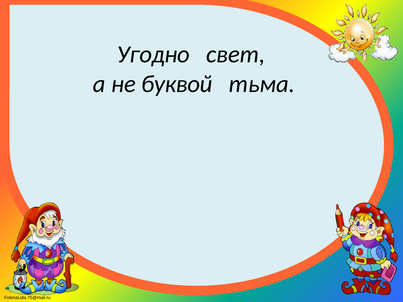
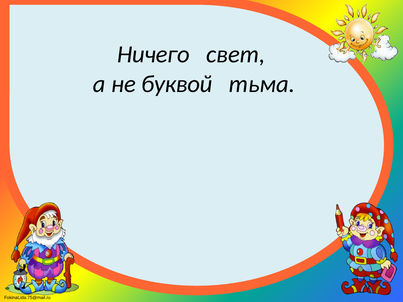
Угодно: Угодно -> Ничего
